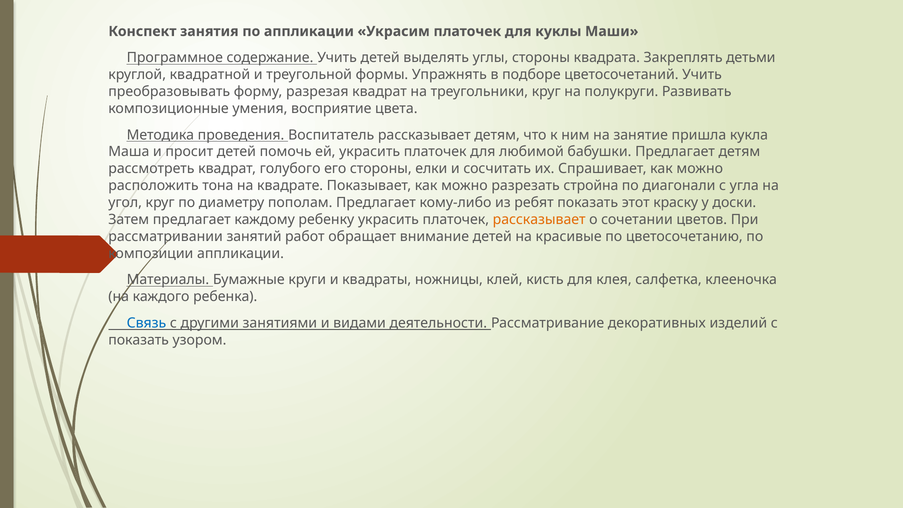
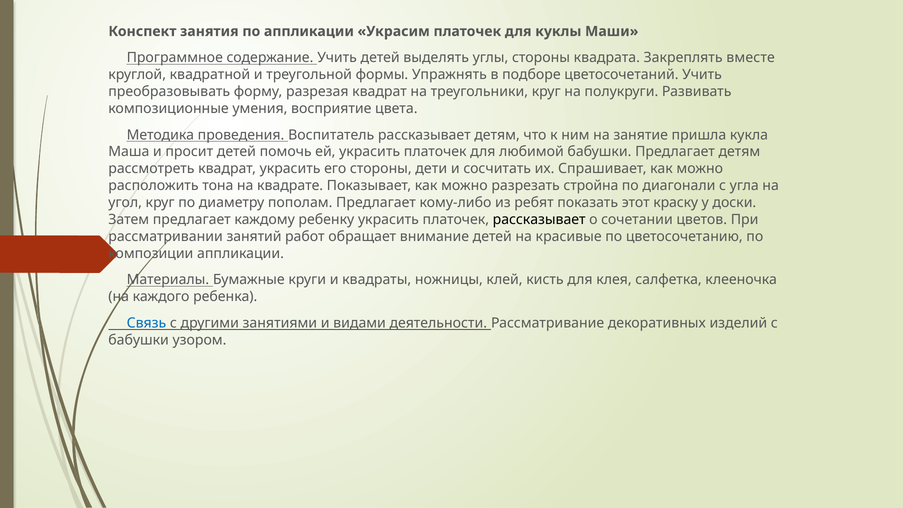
детьми: детьми -> вместе
квадрат голубого: голубого -> украсить
елки: елки -> дети
рассказывает at (539, 220) colour: orange -> black
показать at (139, 340): показать -> бабушки
